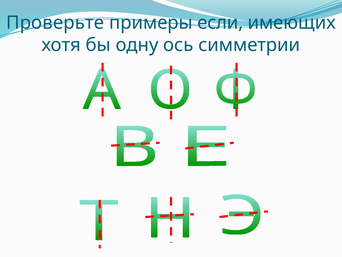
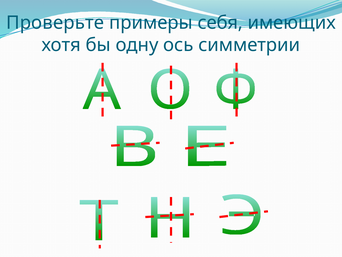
если: если -> себя
